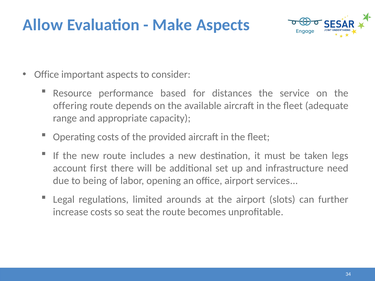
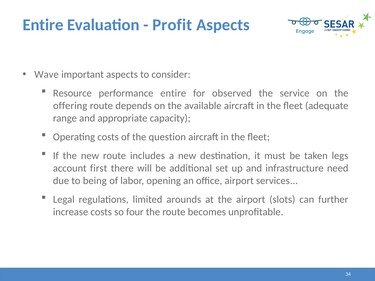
Allow at (43, 25): Allow -> Entire
Make: Make -> Profit
Office at (47, 74): Office -> Wave
performance based: based -> entire
distances: distances -> observed
provided: provided -> question
seat: seat -> four
